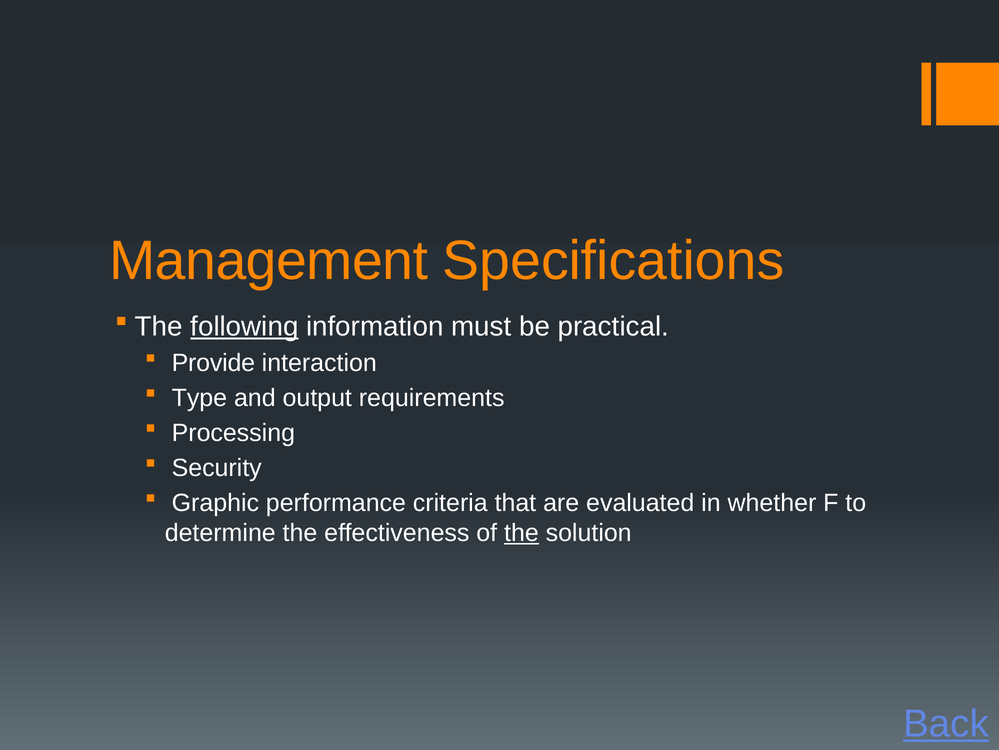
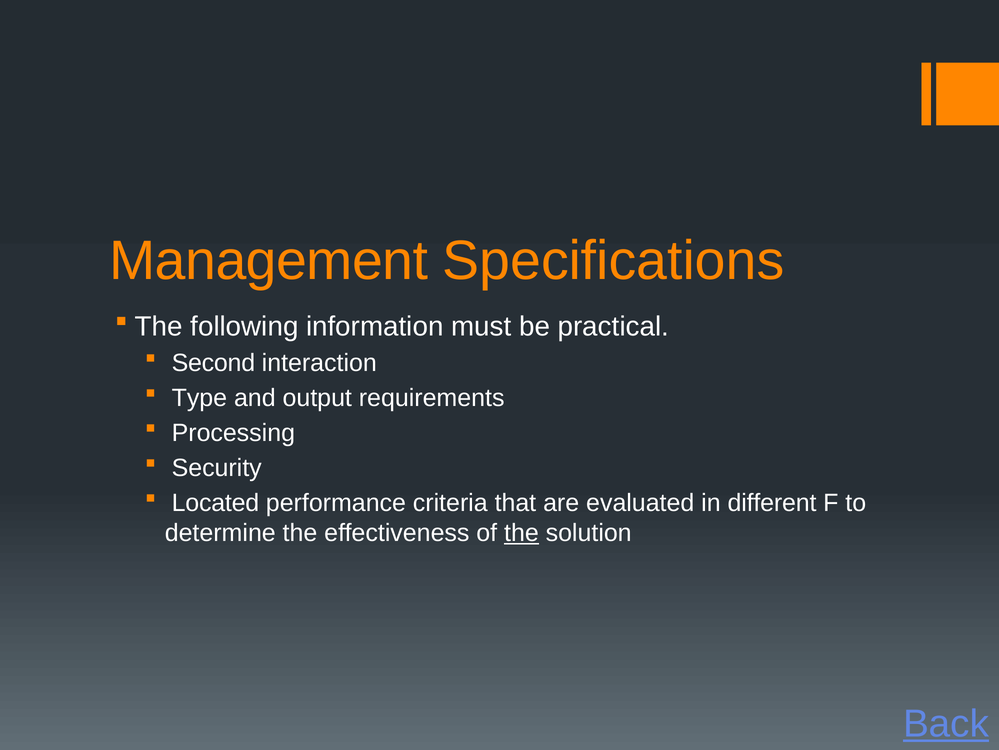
following underline: present -> none
Provide: Provide -> Second
Graphic: Graphic -> Located
whether: whether -> different
